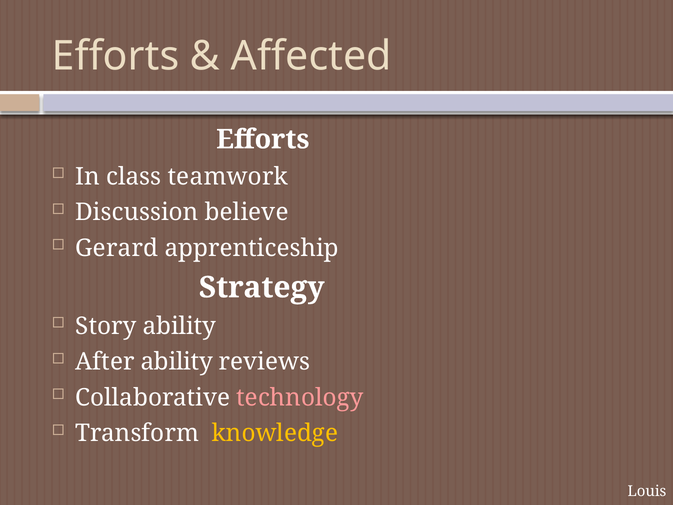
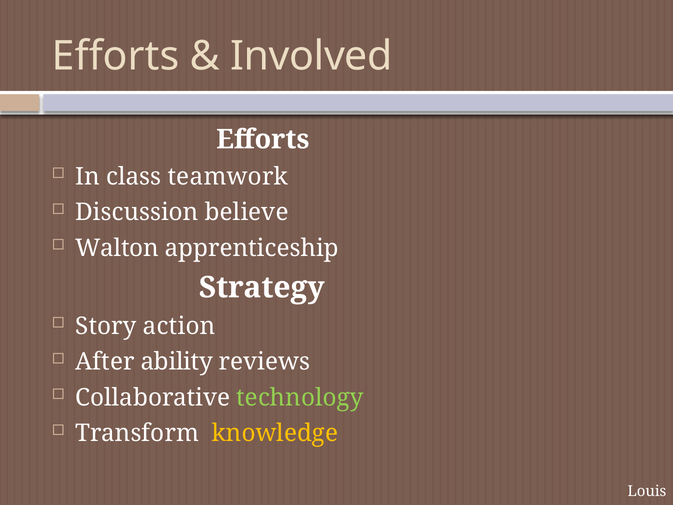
Affected: Affected -> Involved
Gerard: Gerard -> Walton
Story ability: ability -> action
technology colour: pink -> light green
